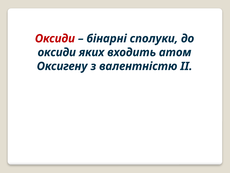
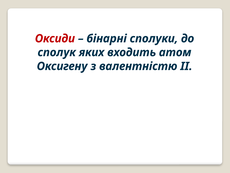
оксиди at (57, 52): оксиди -> сполук
